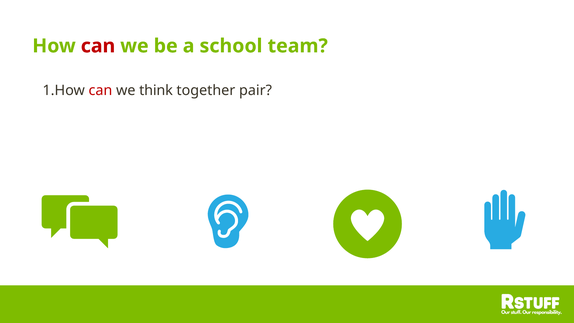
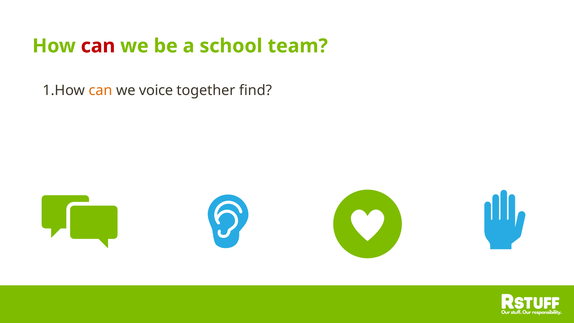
can at (100, 90) colour: red -> orange
think: think -> voice
pair: pair -> find
